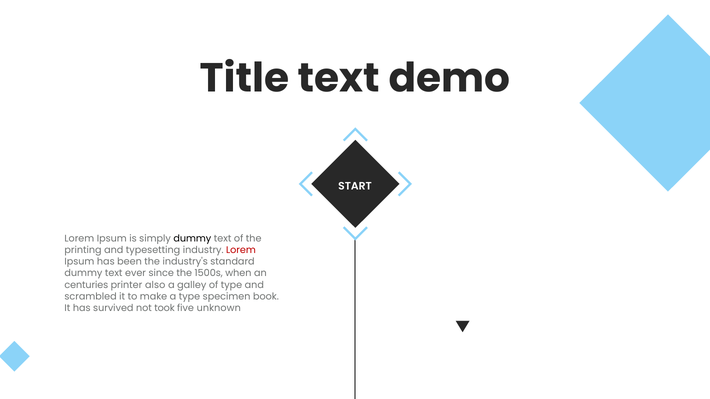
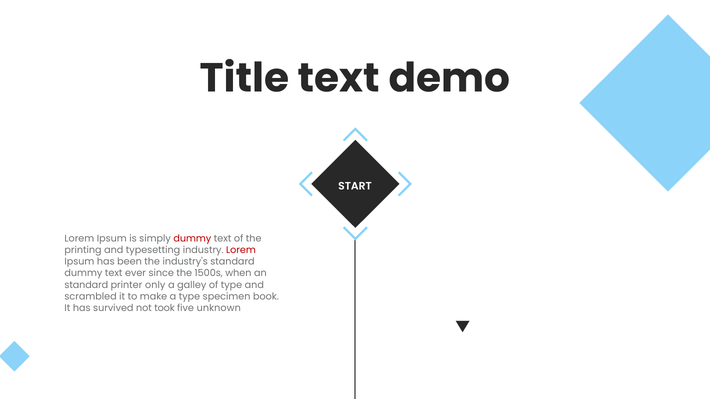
dummy at (192, 239) colour: black -> red
centuries at (86, 285): centuries -> standard
also: also -> only
